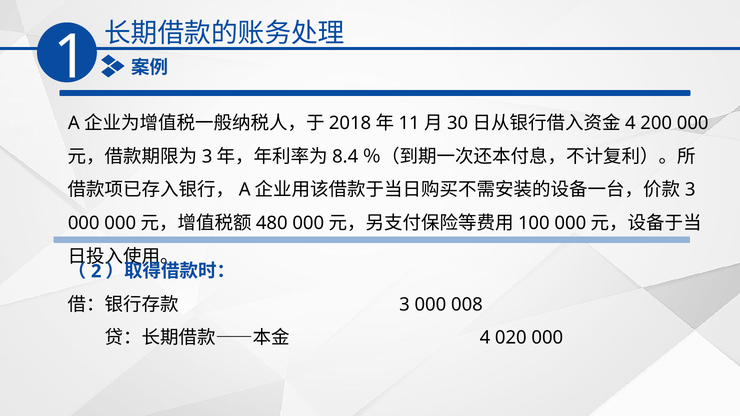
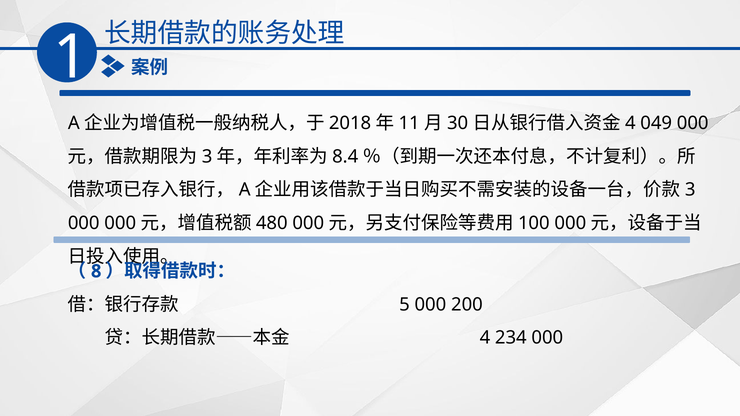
200: 200 -> 049
2: 2 -> 8
3: 3 -> 5
008: 008 -> 200
020: 020 -> 234
